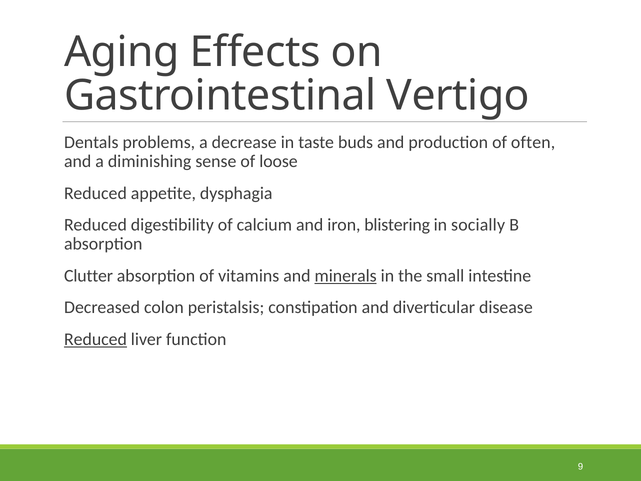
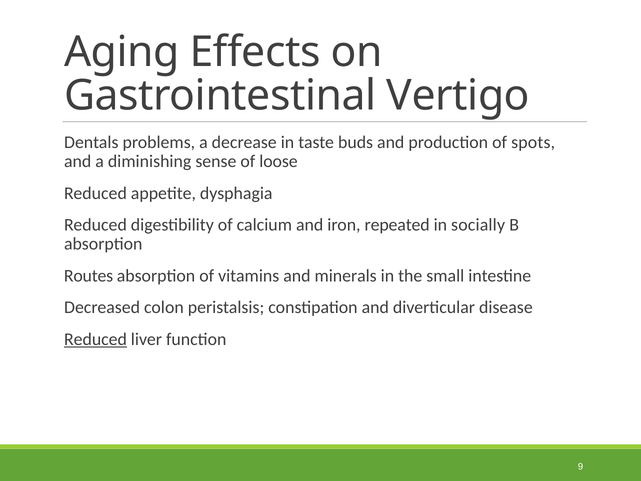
often: often -> spots
blistering: blistering -> repeated
Clutter: Clutter -> Routes
minerals underline: present -> none
